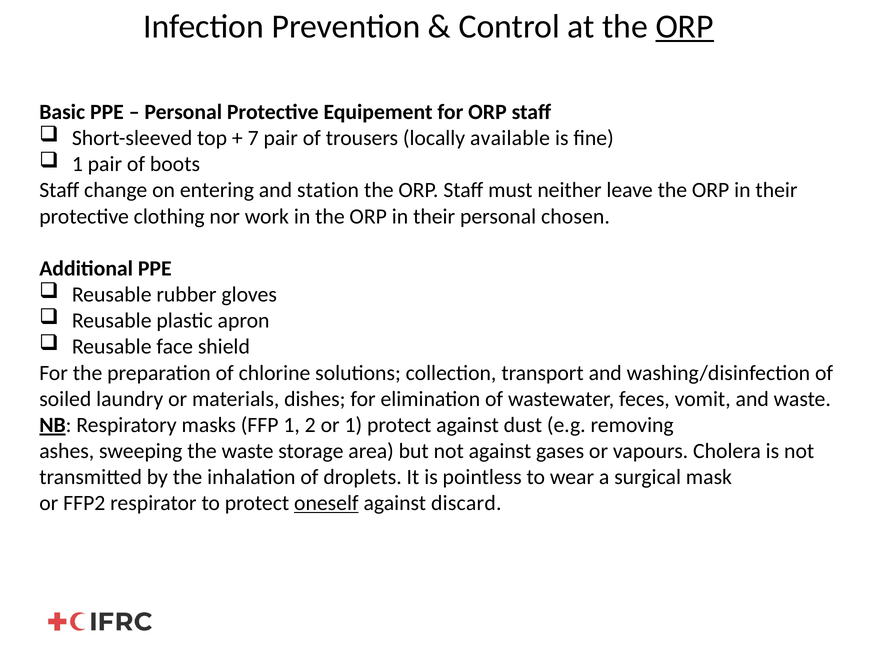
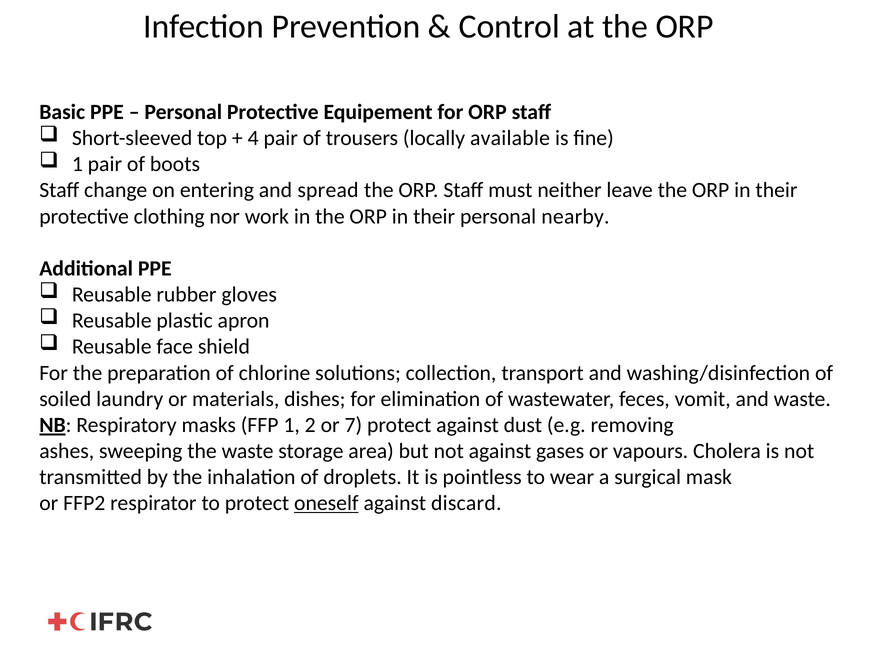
ORP at (685, 27) underline: present -> none
7: 7 -> 4
station: station -> spread
chosen: chosen -> nearby
or 1: 1 -> 7
